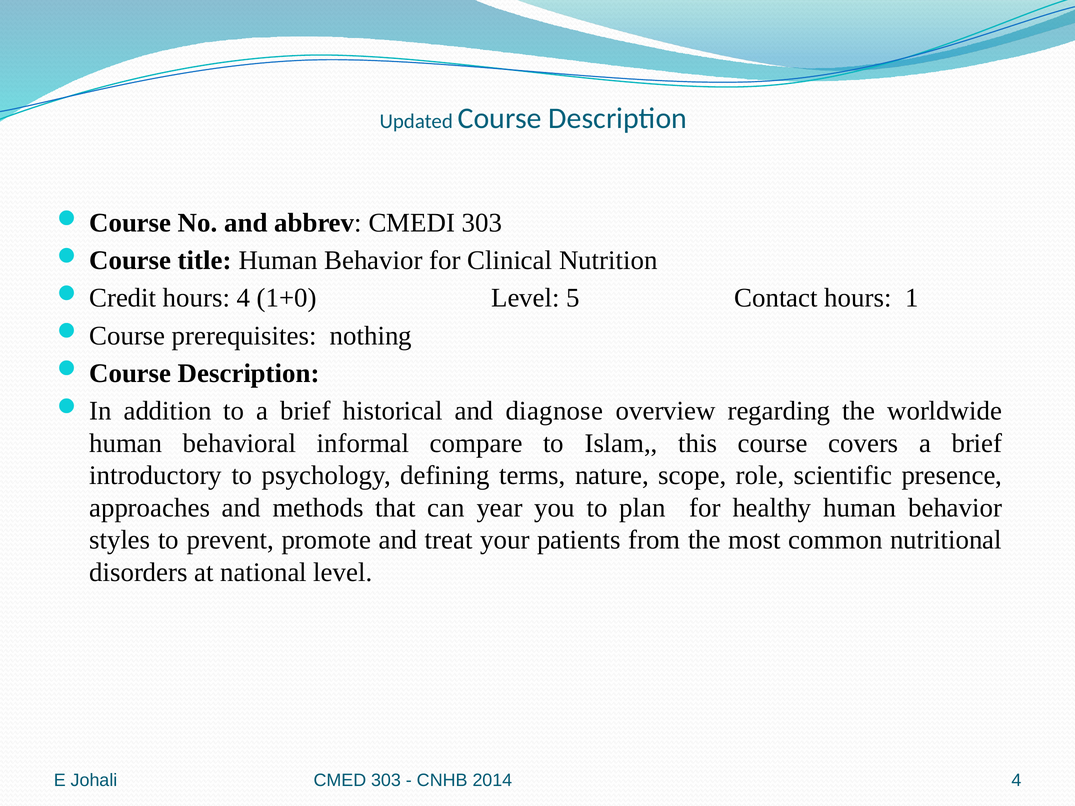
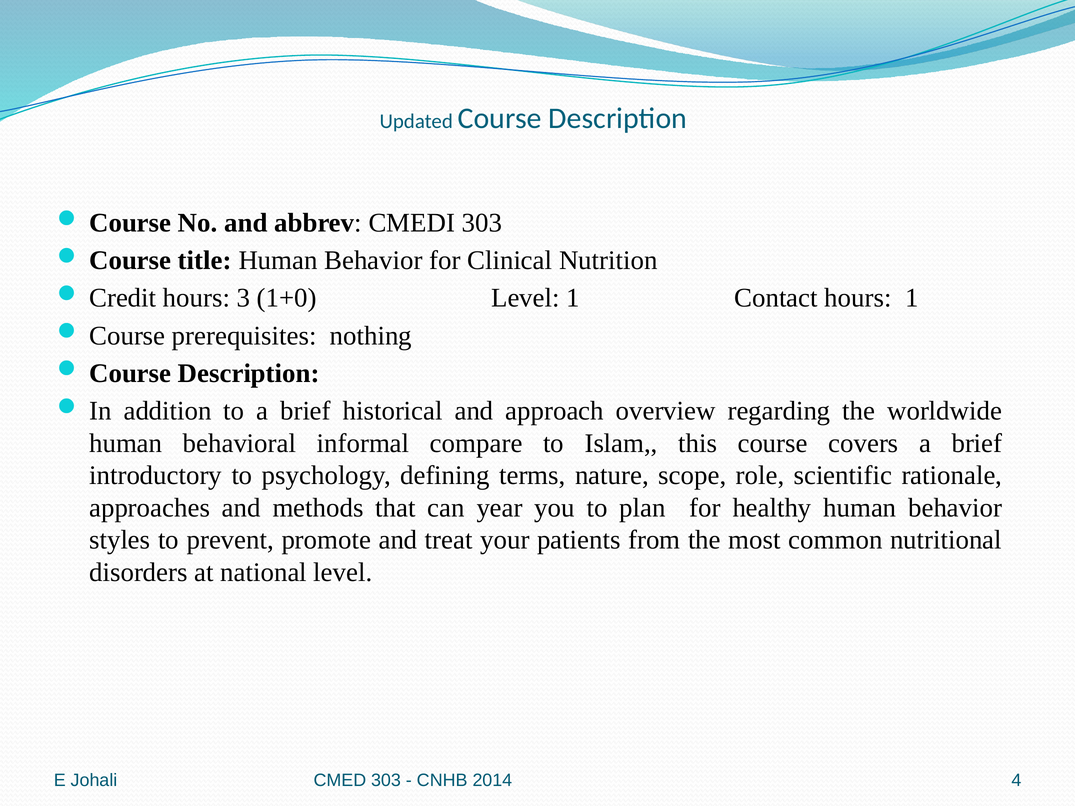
hours 4: 4 -> 3
Level 5: 5 -> 1
diagnose: diagnose -> approach
presence: presence -> rationale
